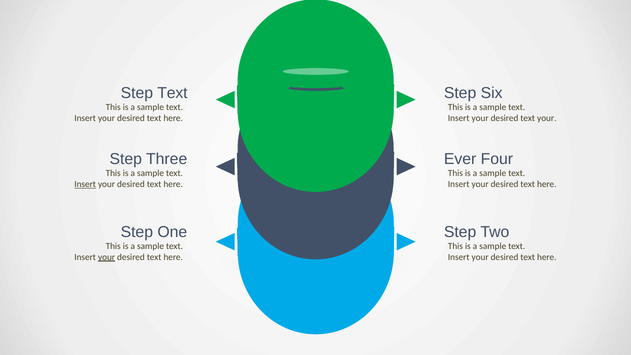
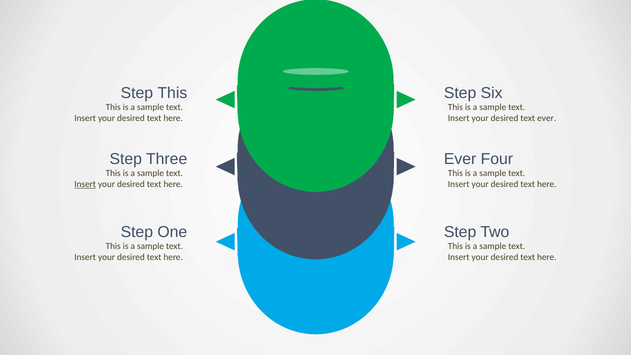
Step Text: Text -> This
text your: your -> ever
your at (107, 257) underline: present -> none
